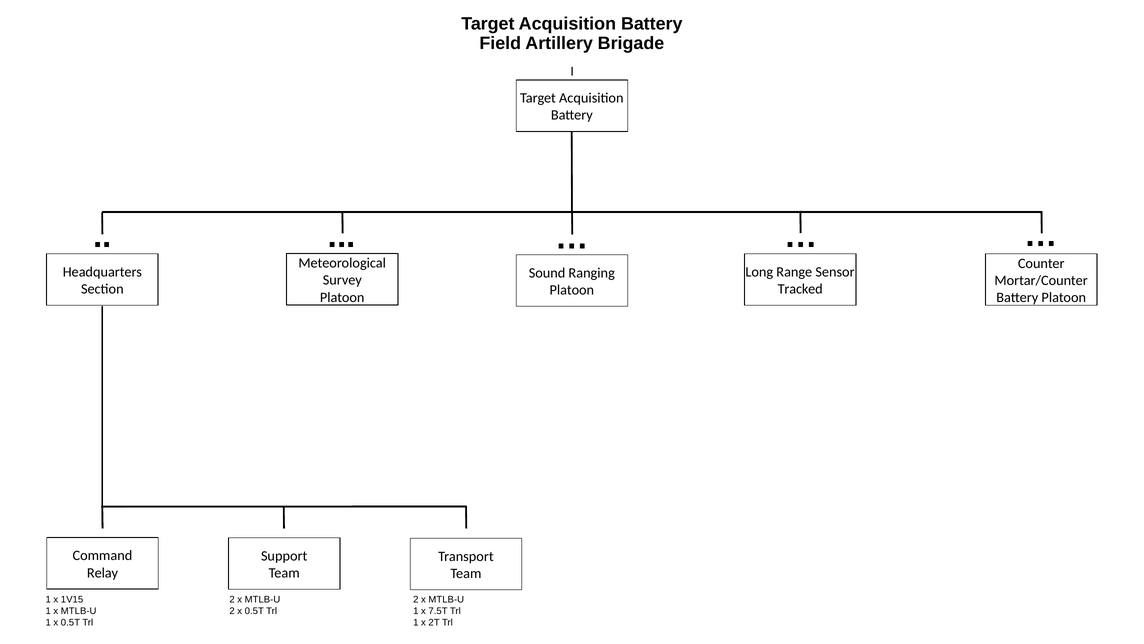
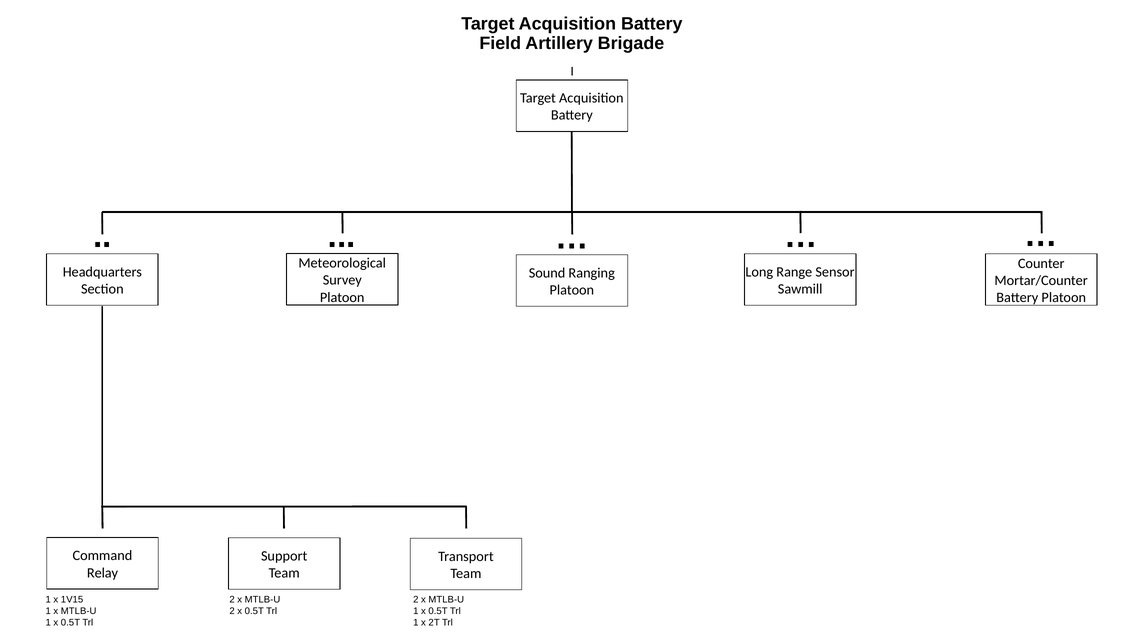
Tracked: Tracked -> Sawmill
7.5T at (438, 611): 7.5T -> 0.5T
